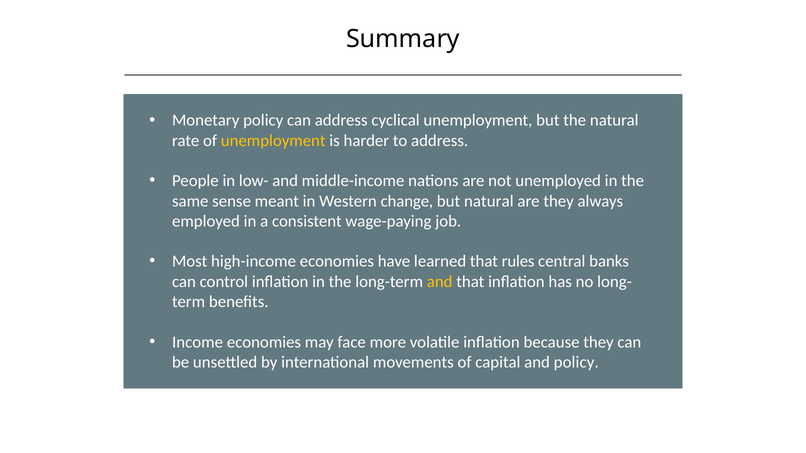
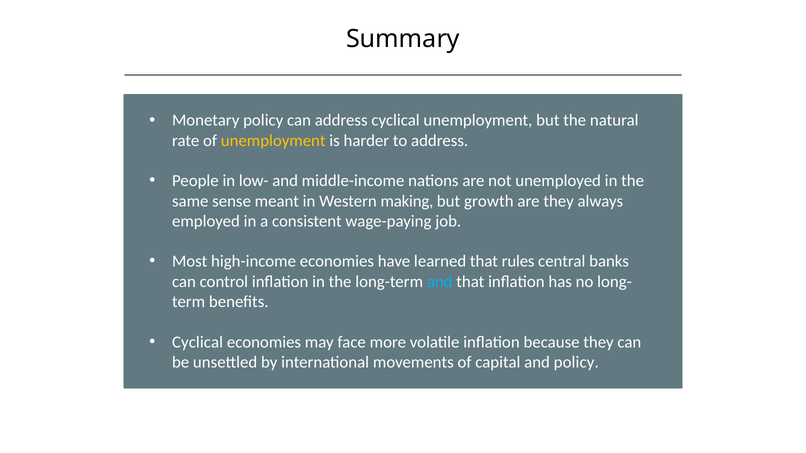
change: change -> making
but natural: natural -> growth
and at (440, 282) colour: yellow -> light blue
Income at (198, 342): Income -> Cyclical
